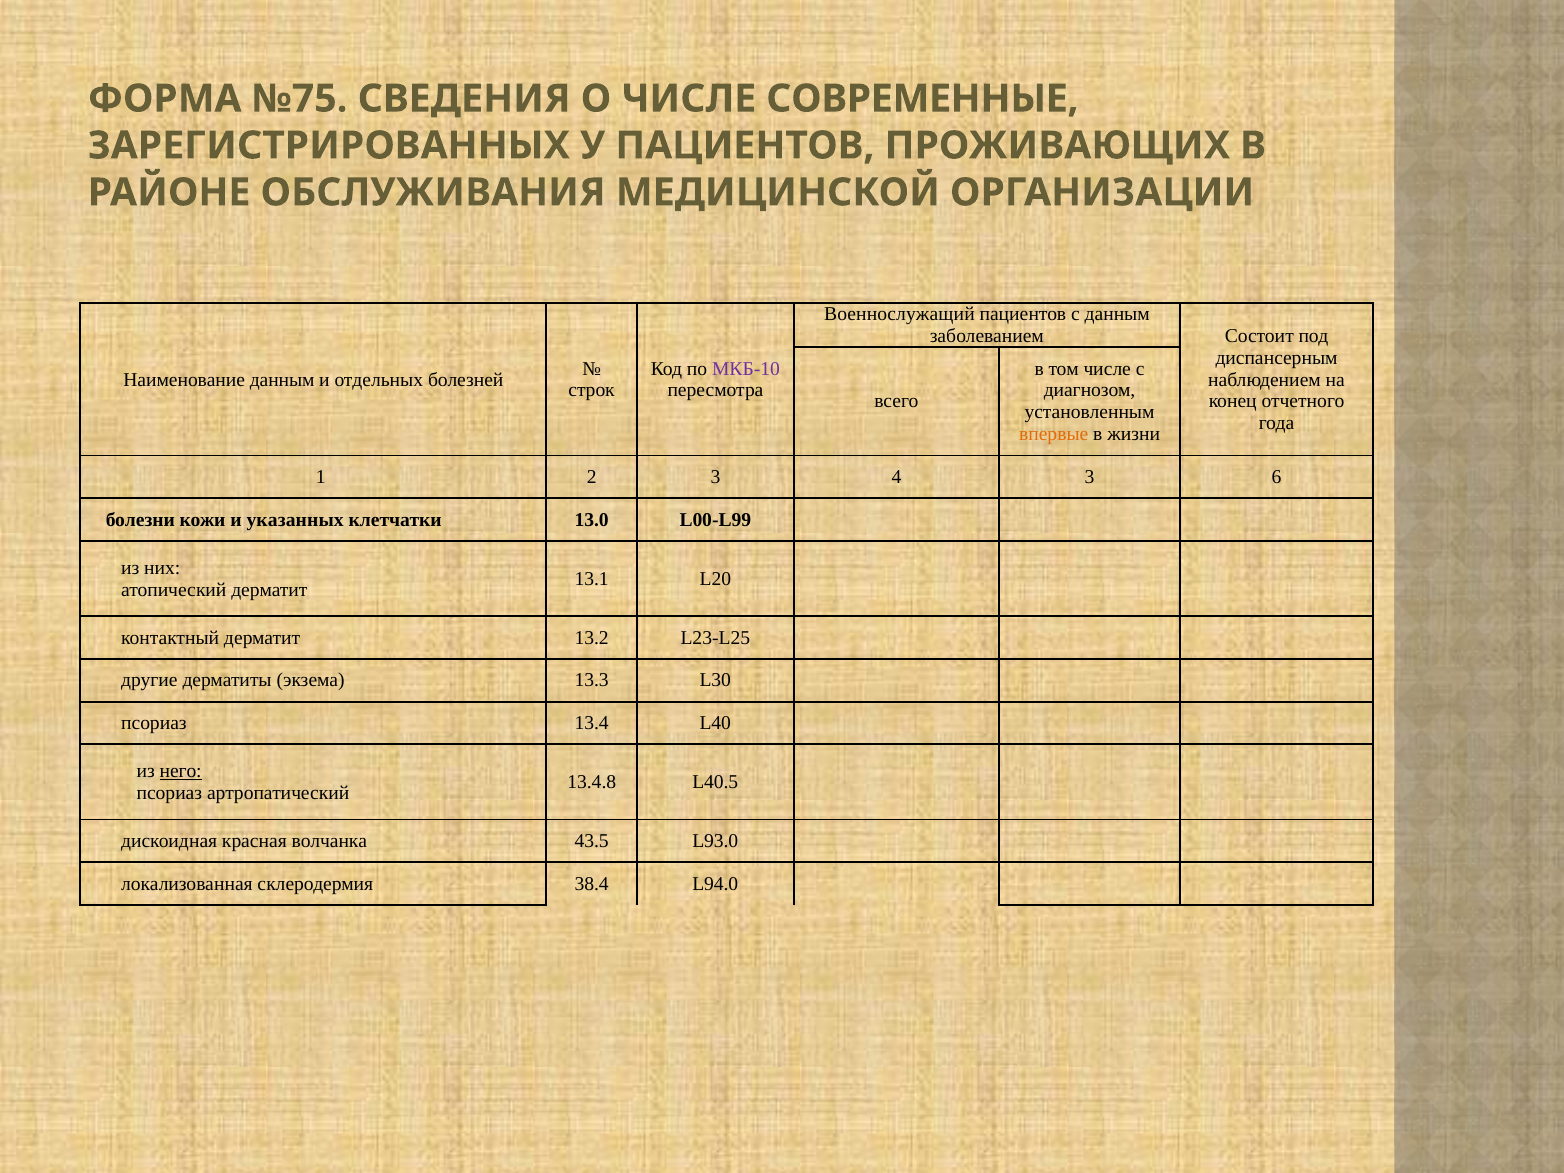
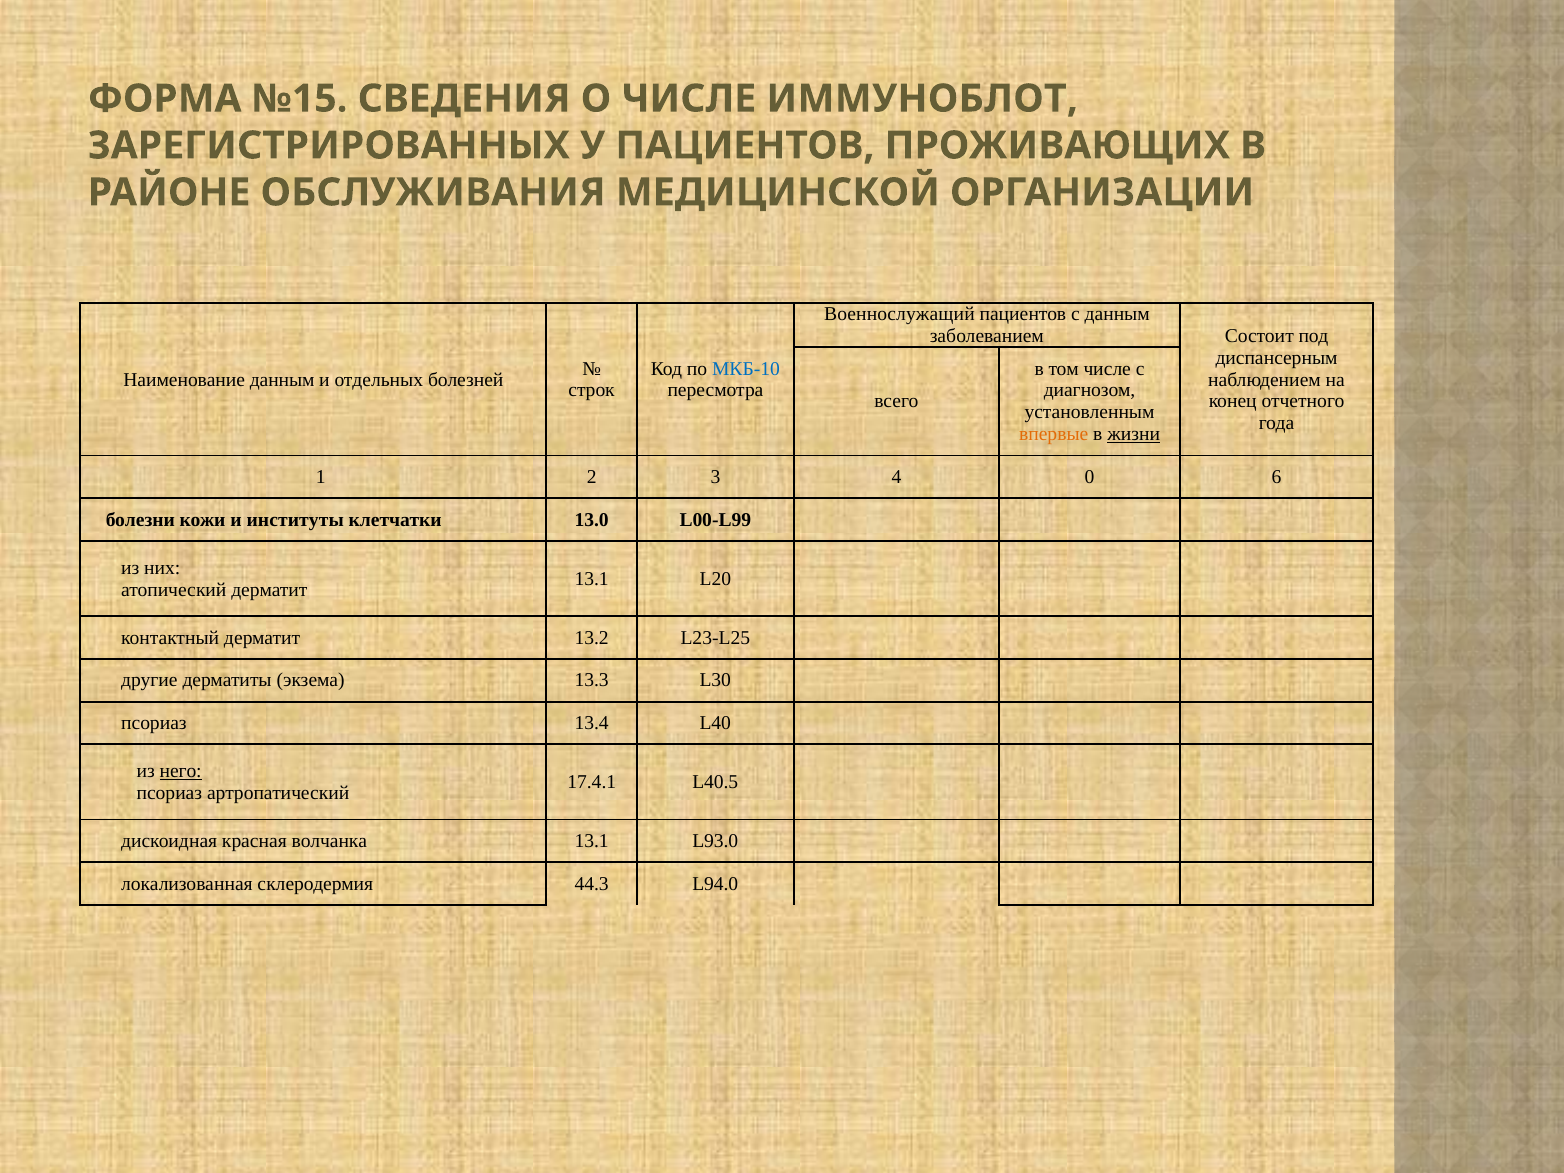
№75: №75 -> №15
СОВРЕМЕННЫЕ: СОВРЕМЕННЫЕ -> ИММУНОБЛОТ
МКБ-10 colour: purple -> blue
жизни underline: none -> present
4 3: 3 -> 0
указанных: указанных -> институты
13.4.8: 13.4.8 -> 17.4.1
волчанка 43.5: 43.5 -> 13.1
38.4: 38.4 -> 44.3
